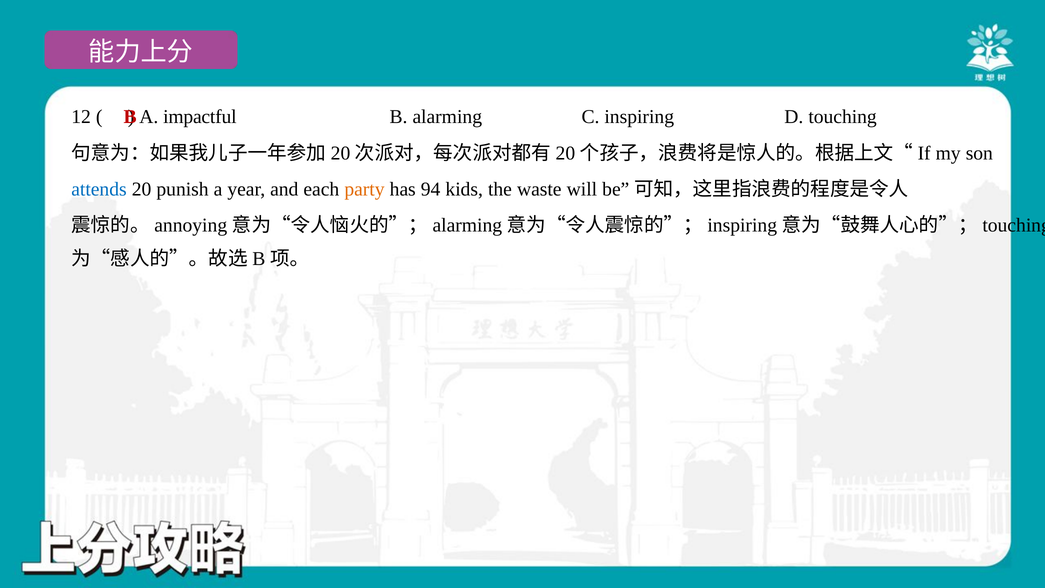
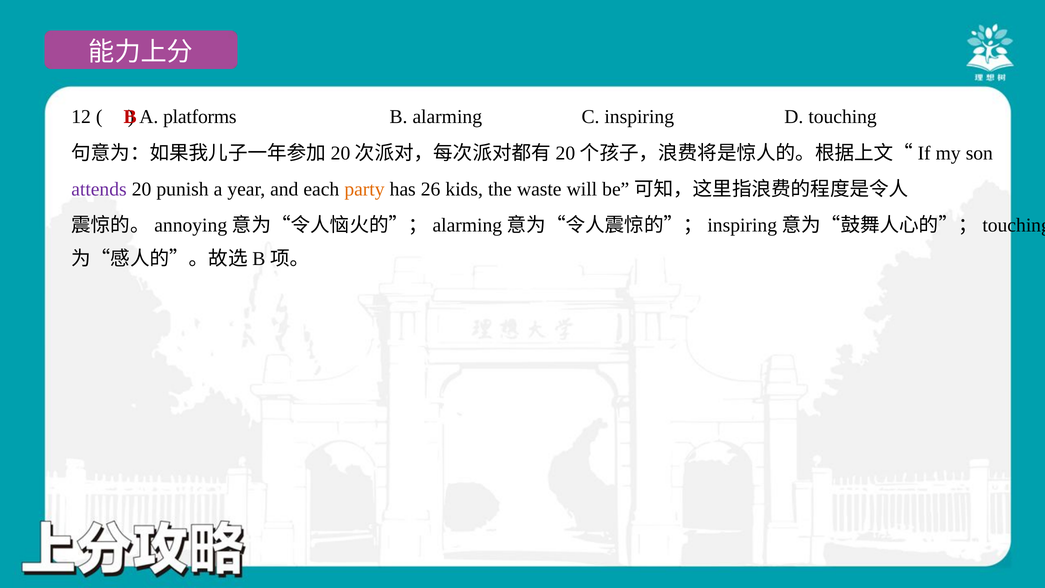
impactful: impactful -> platforms
attends colour: blue -> purple
94: 94 -> 26
